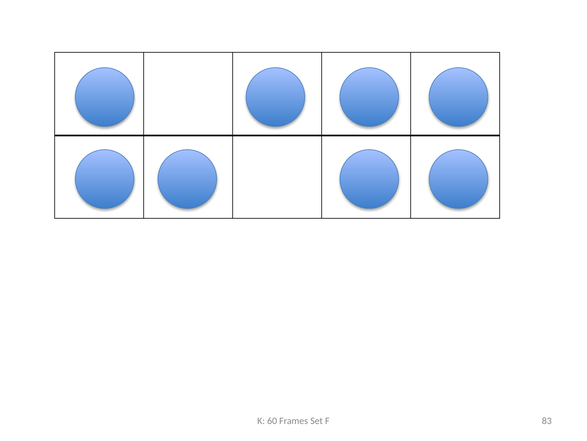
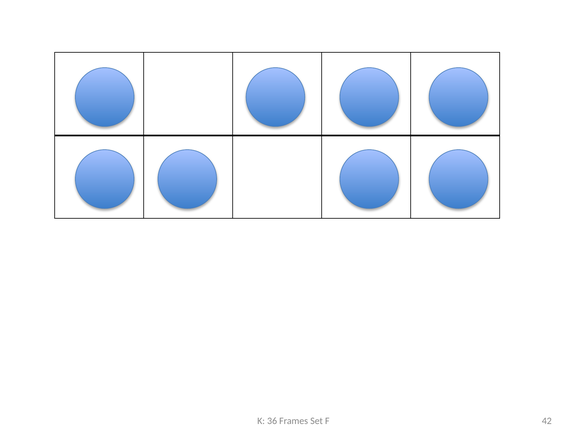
60: 60 -> 36
83: 83 -> 42
